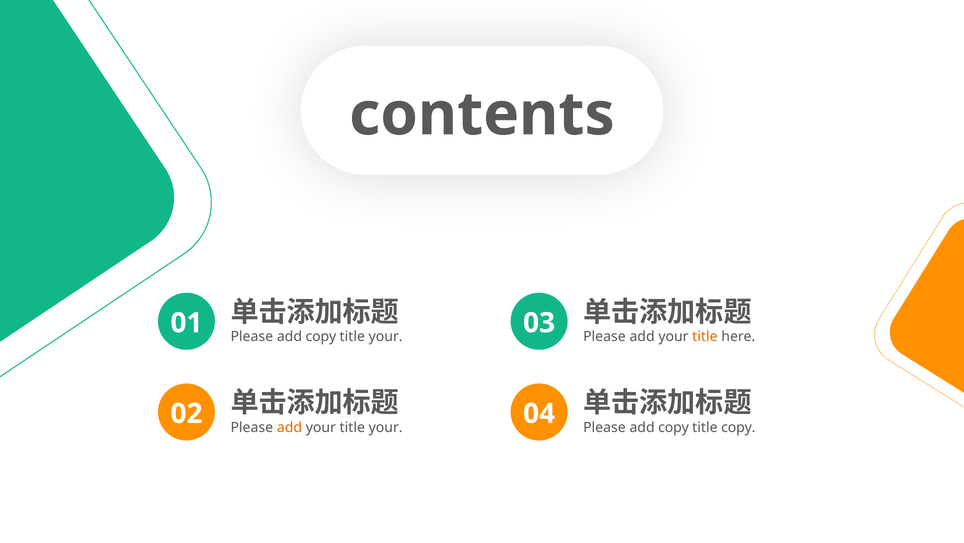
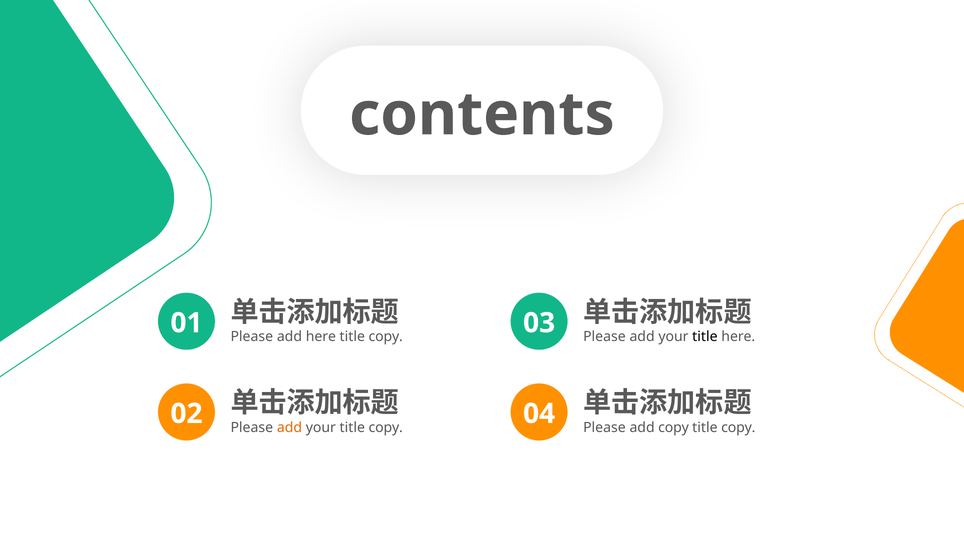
copy at (321, 336): copy -> here
your at (386, 336): your -> copy
title at (705, 336) colour: orange -> black
your title your: your -> copy
